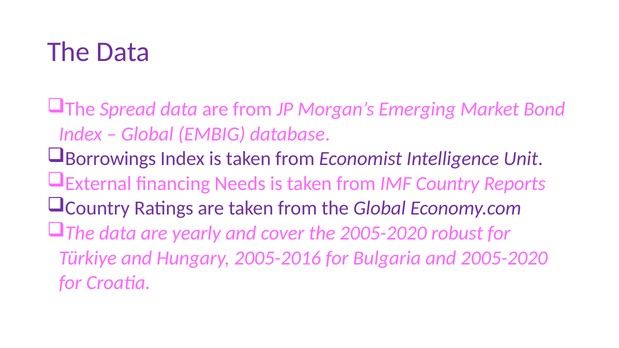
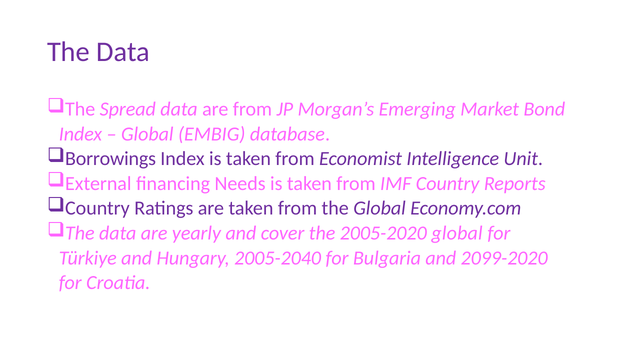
2005-2020 robust: robust -> global
2005-2016: 2005-2016 -> 2005-2040
and 2005-2020: 2005-2020 -> 2099-2020
